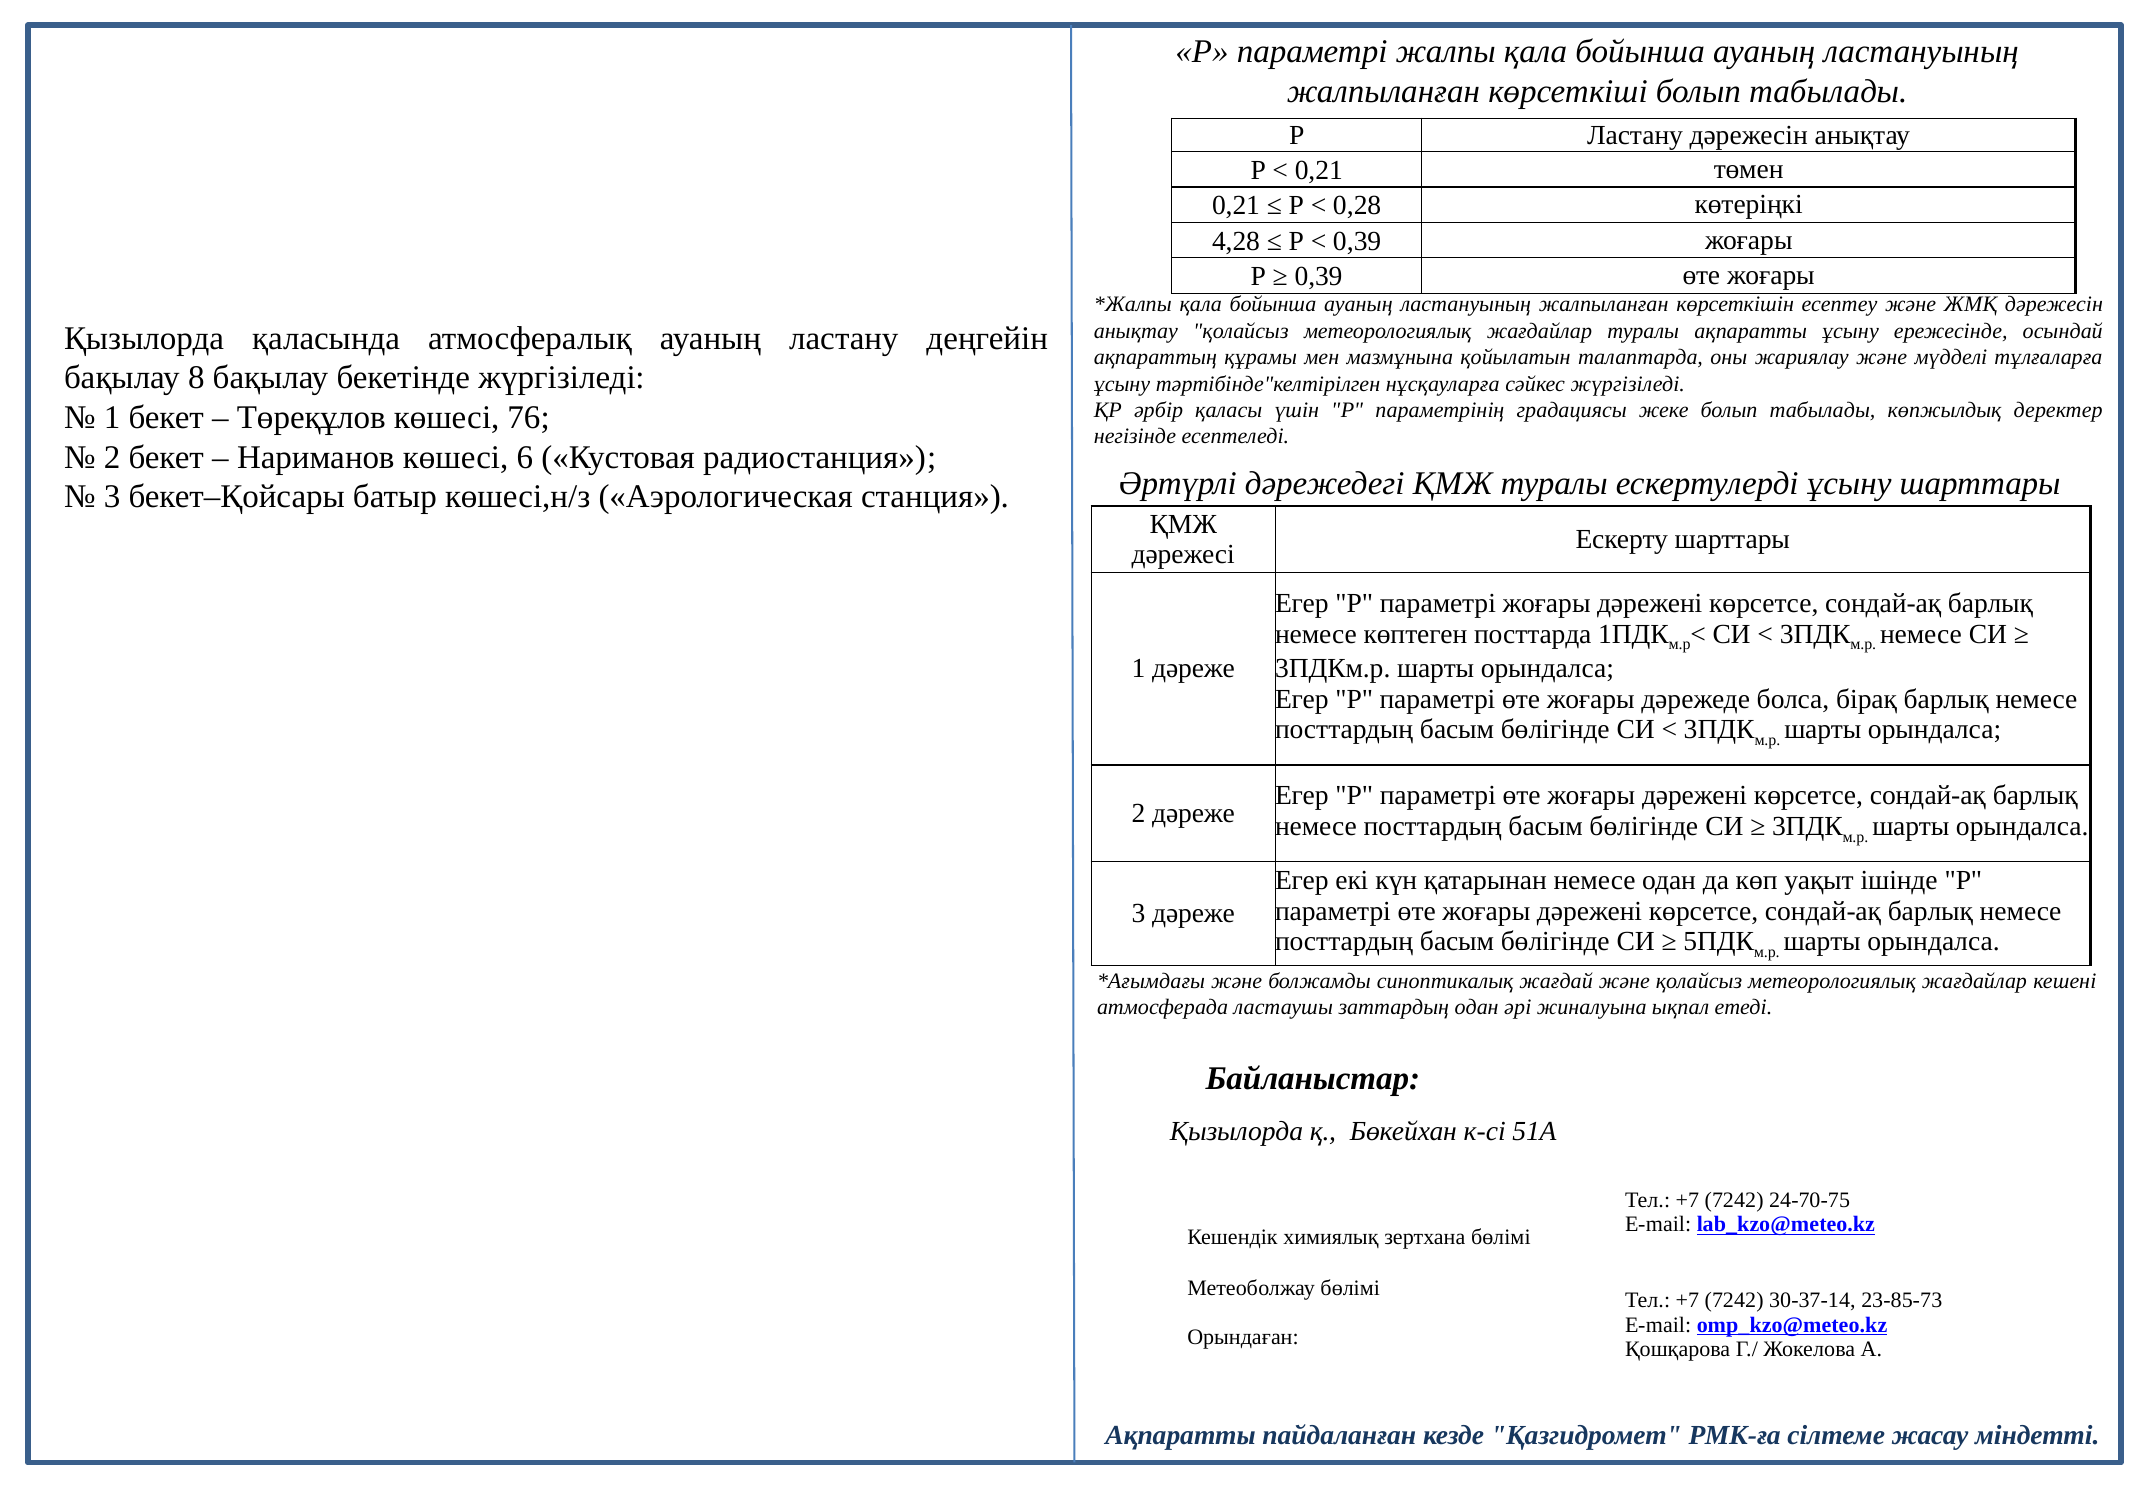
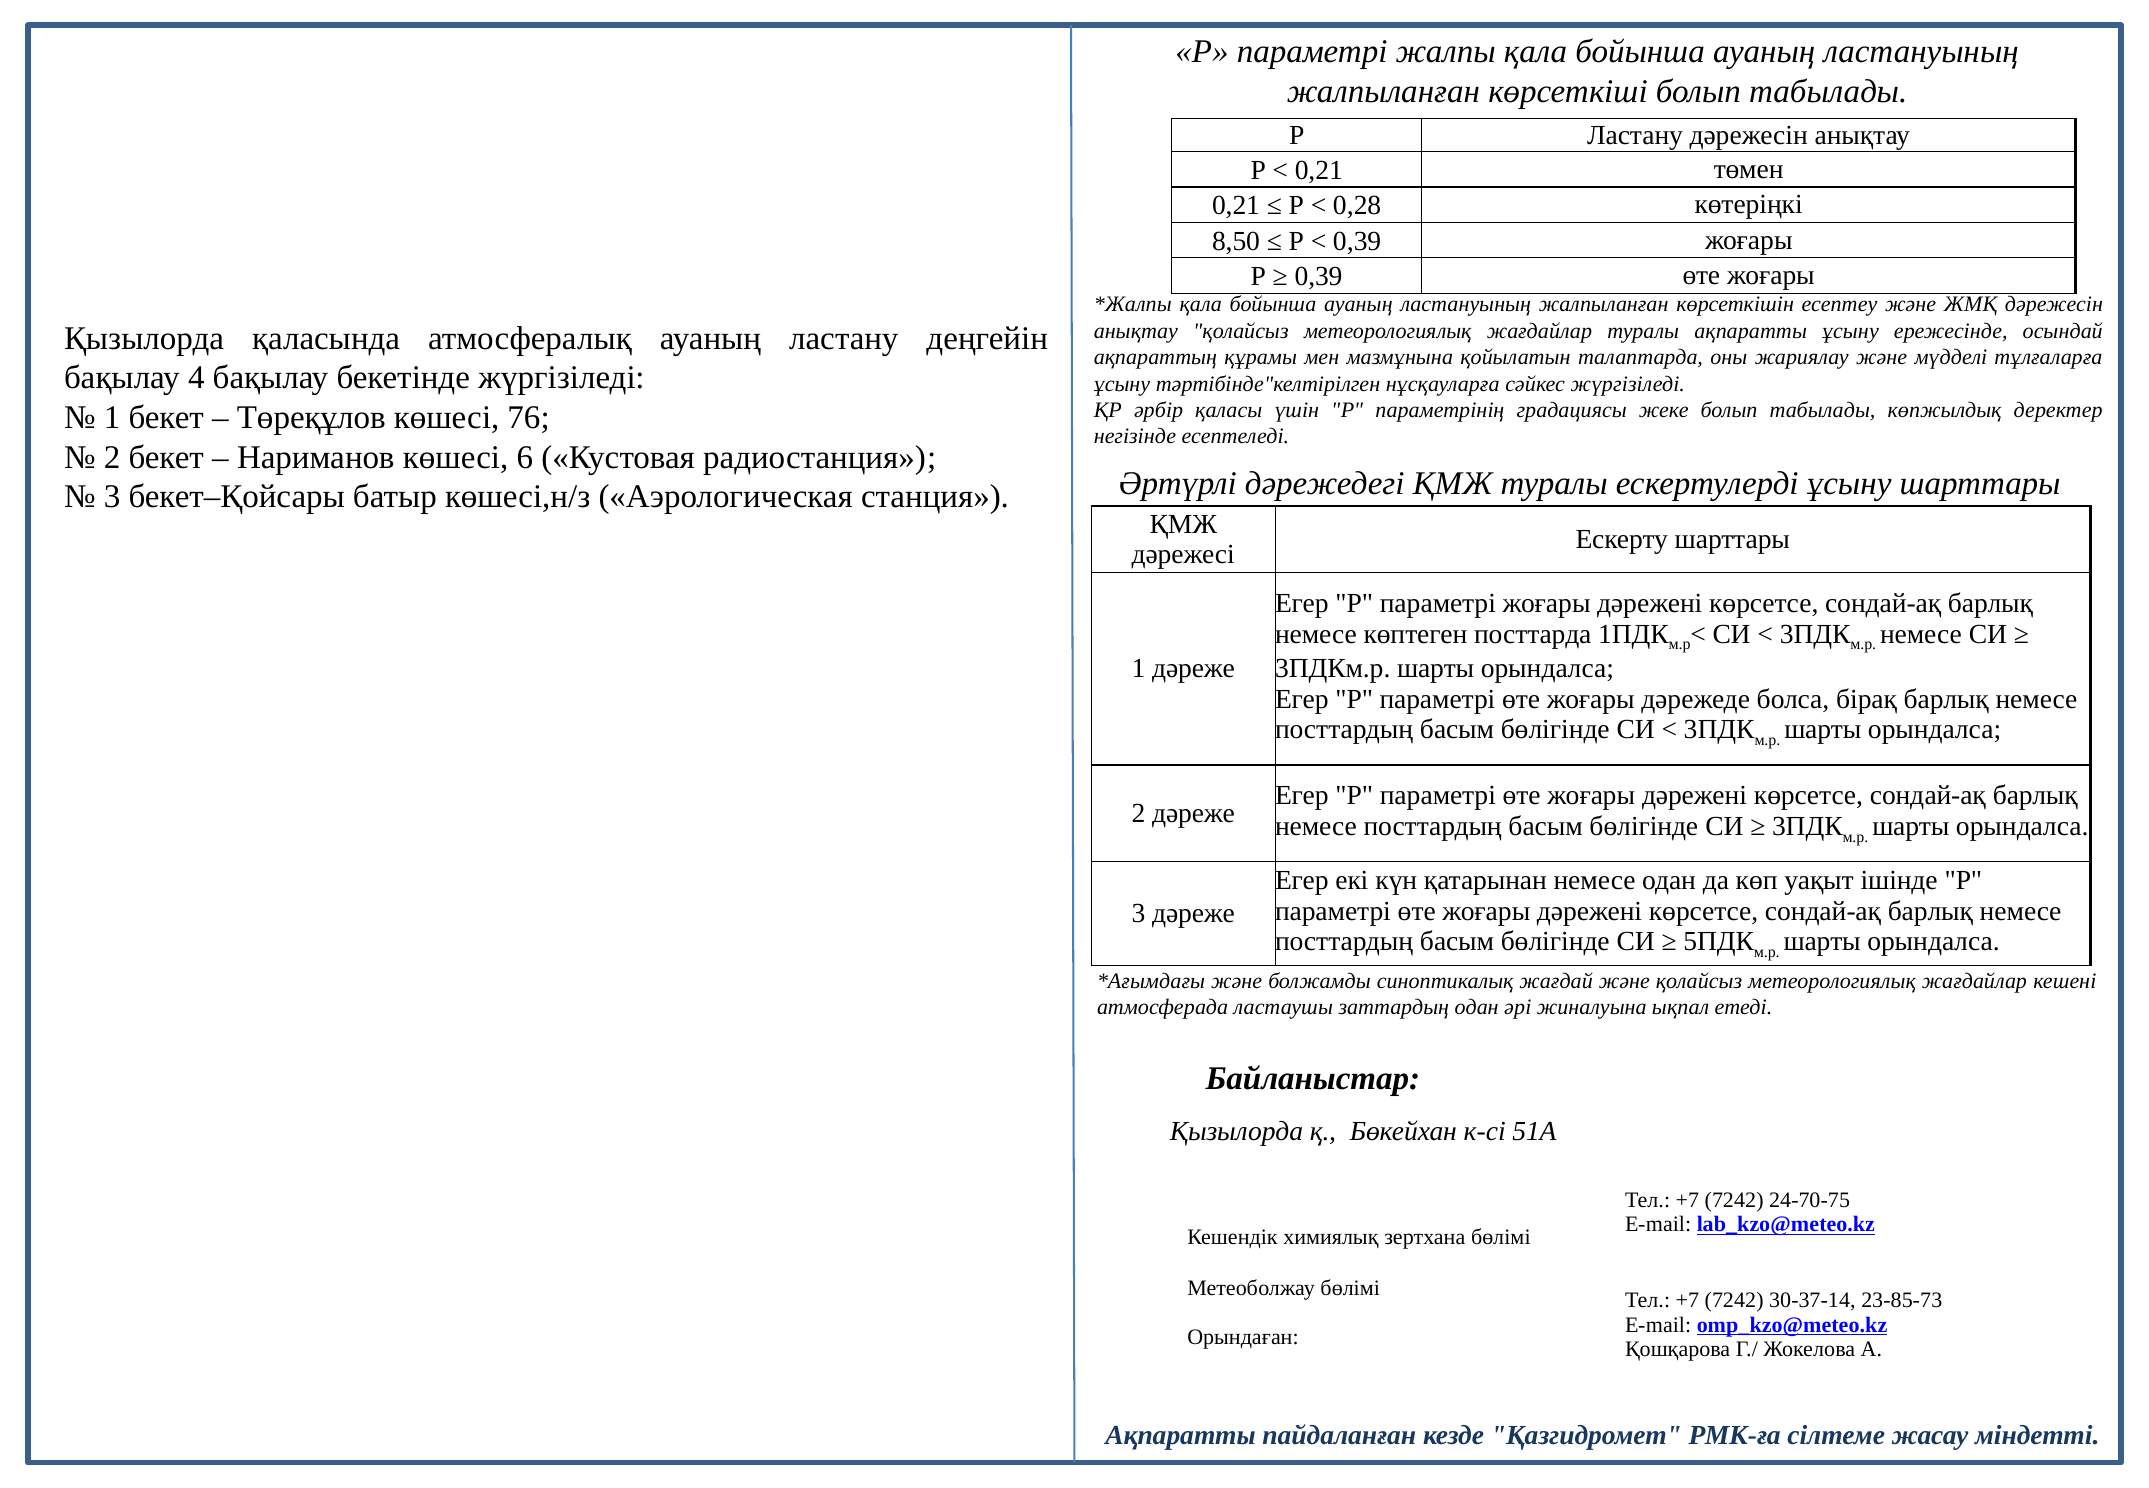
4,28: 4,28 -> 8,50
8: 8 -> 4
